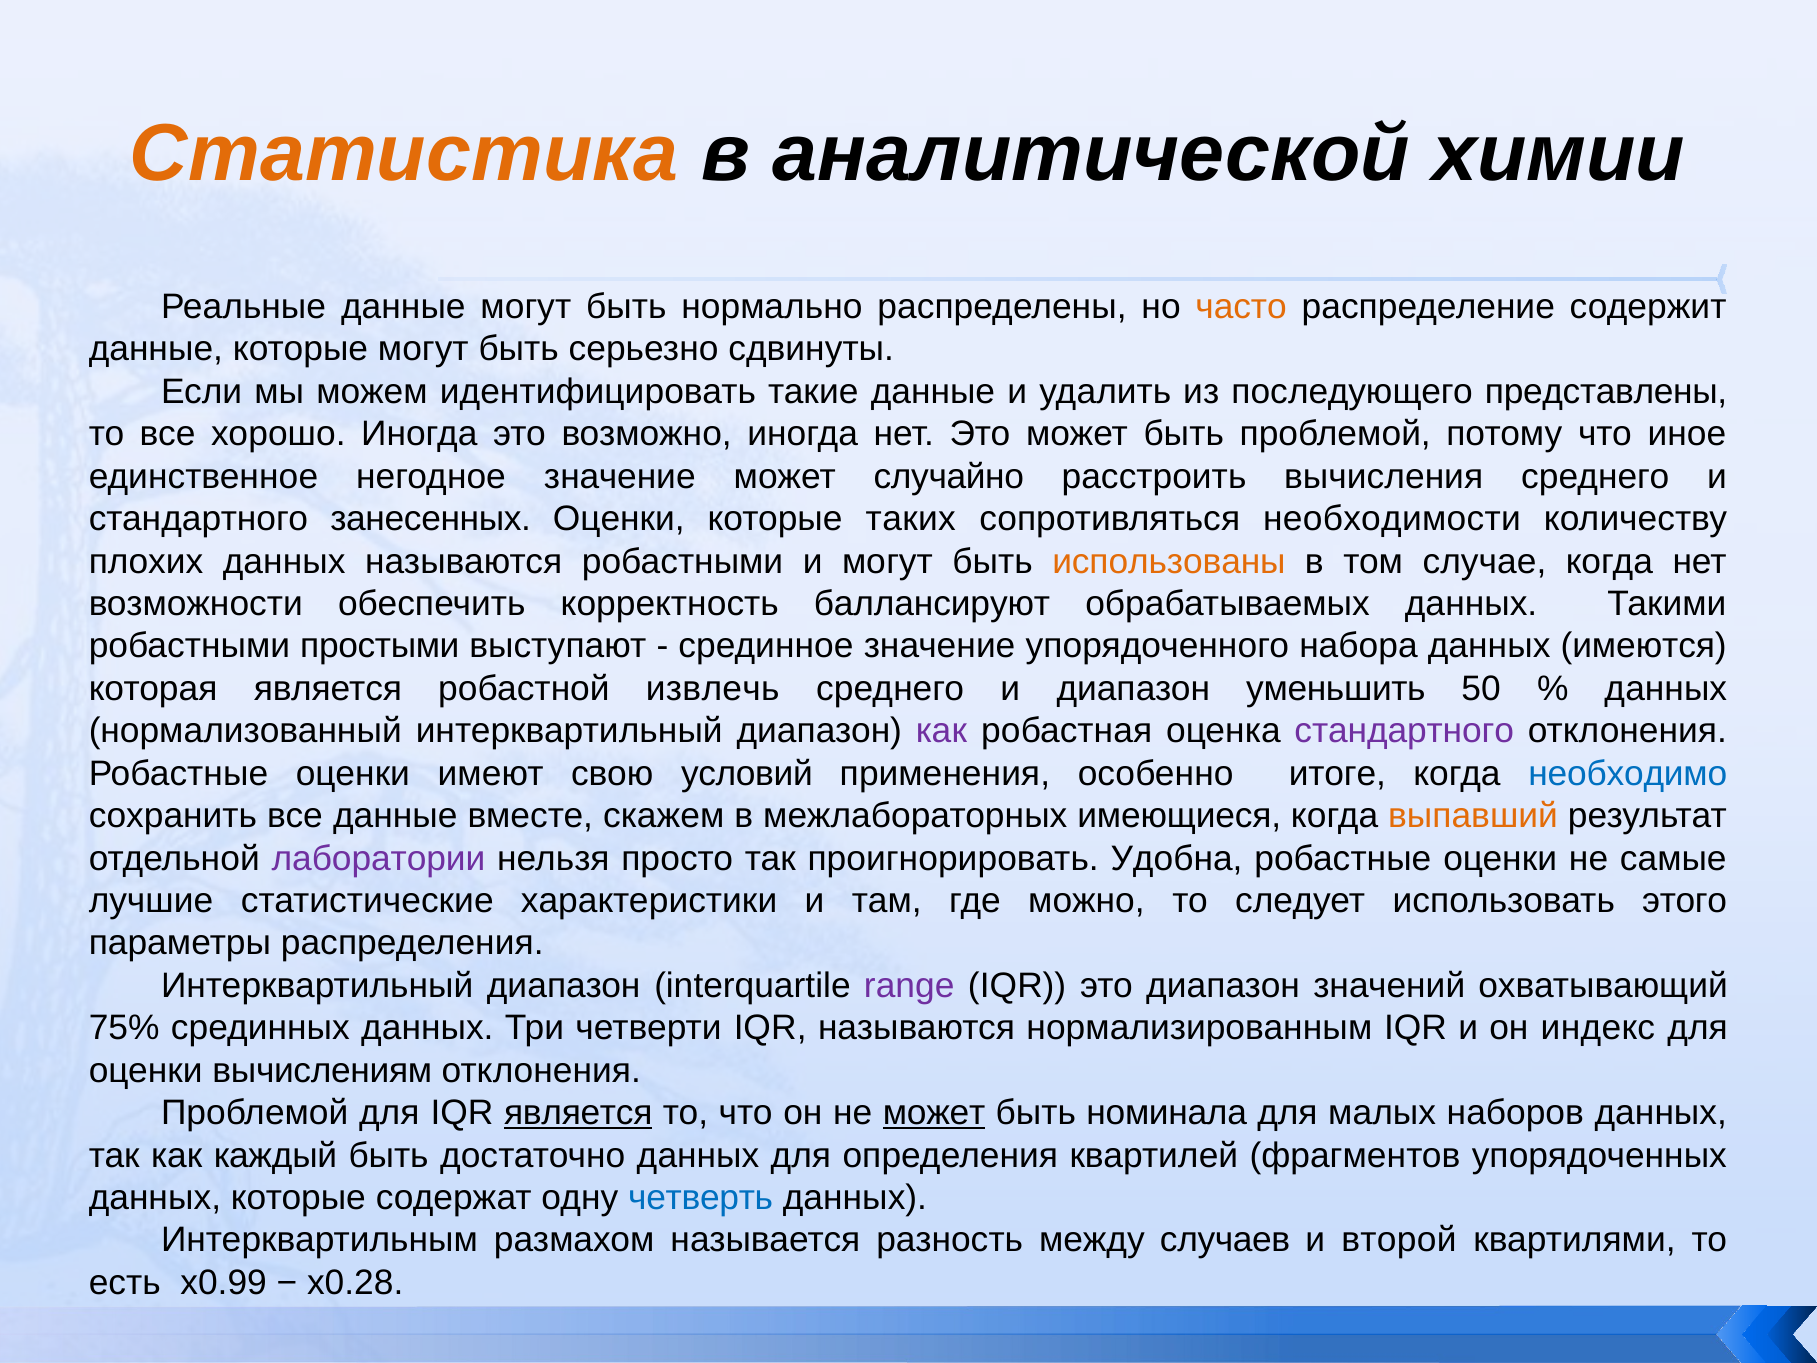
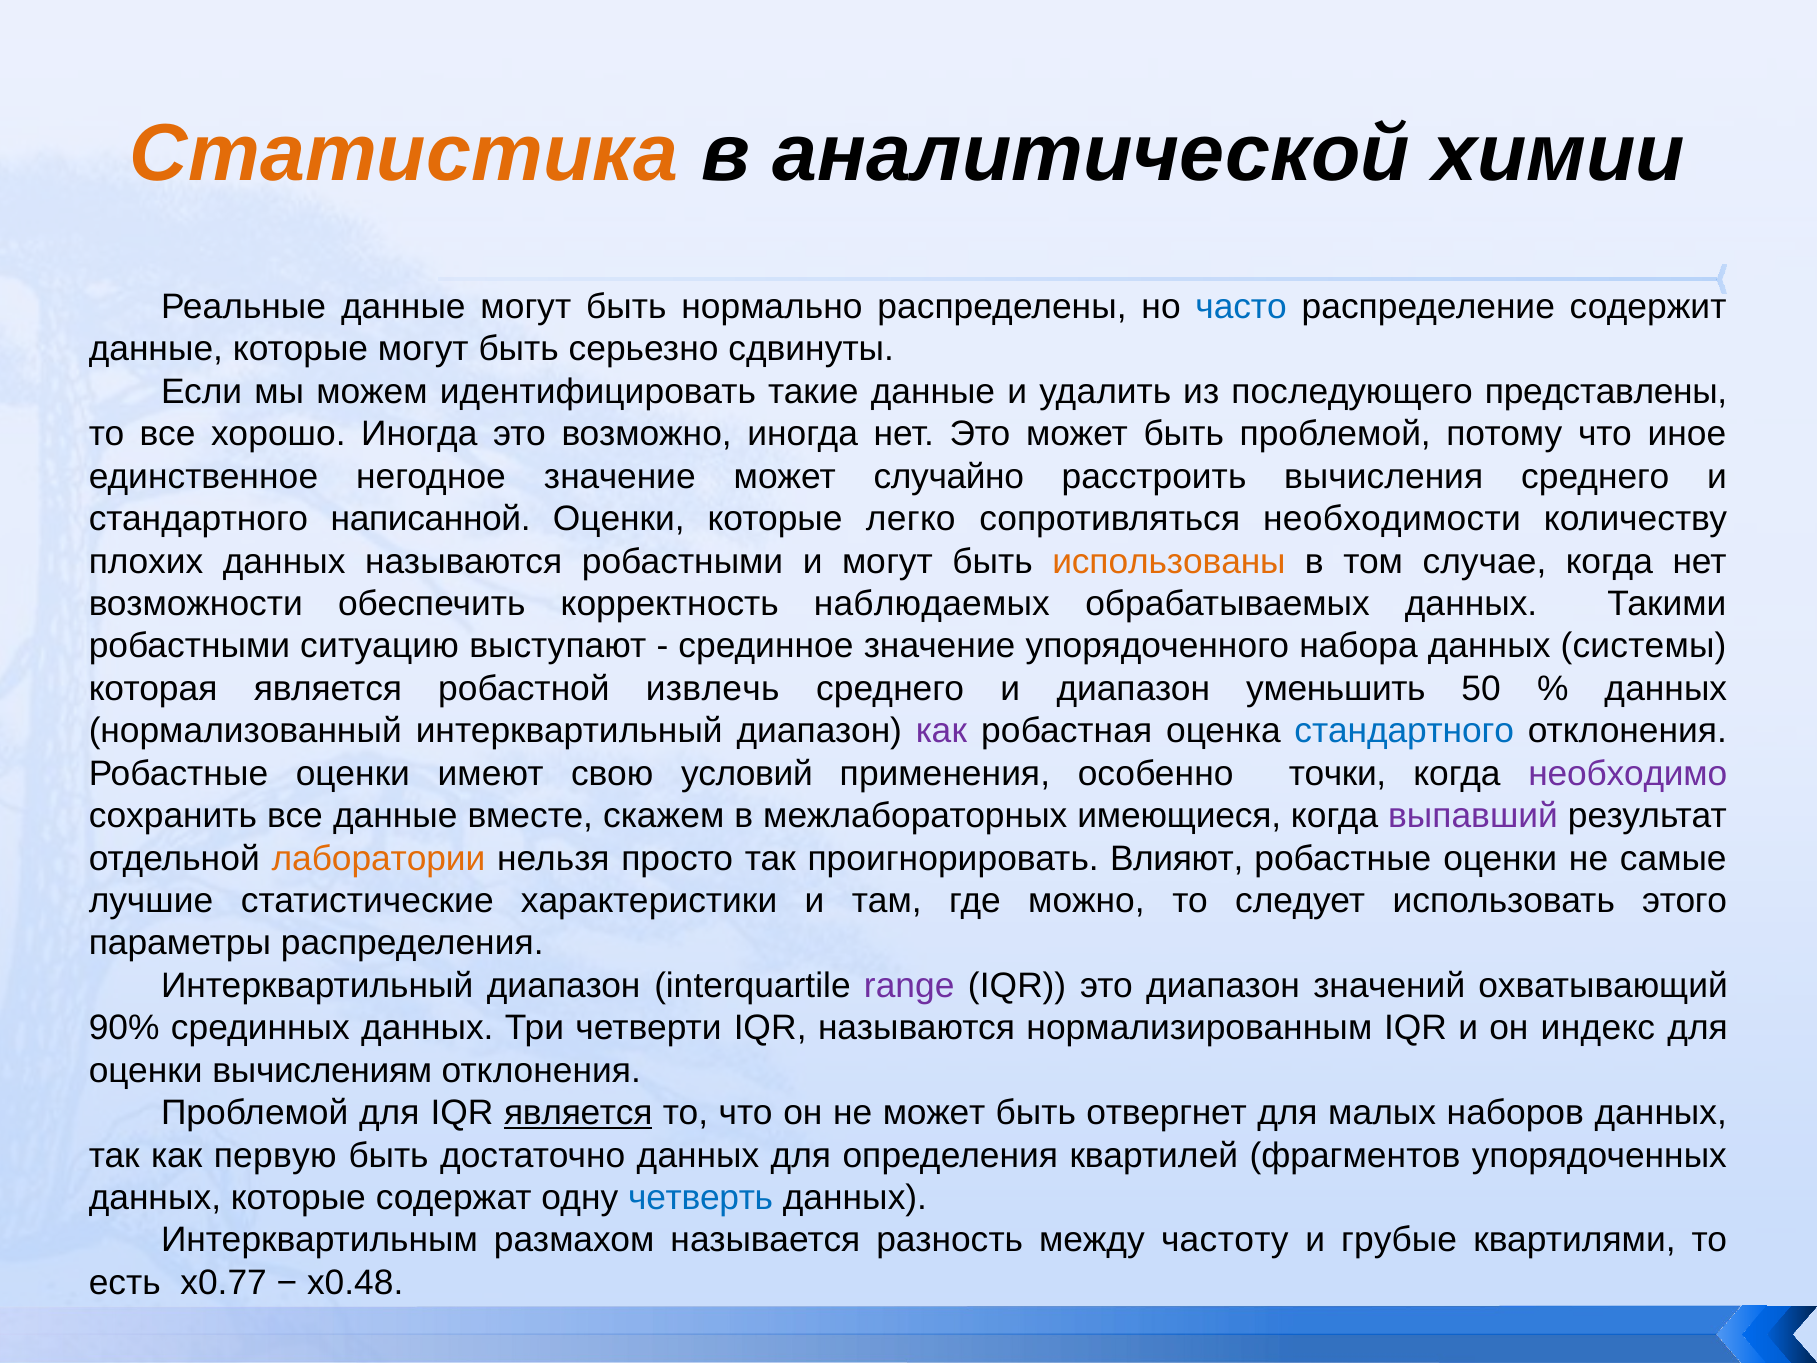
часто colour: orange -> blue
занесенных: занесенных -> написанной
таких: таких -> легко
баллансируют: баллансируют -> наблюдаемых
простыми: простыми -> ситуацию
имеются: имеются -> системы
стандартного at (1404, 731) colour: purple -> blue
итоге: итоге -> точки
необходимо colour: blue -> purple
выпавший colour: orange -> purple
лаборатории colour: purple -> orange
Удобна: Удобна -> Влияют
75%: 75% -> 90%
может at (934, 1113) underline: present -> none
номинала: номинала -> отвергнет
каждый: каждый -> первую
случаев: случаев -> частоту
второй: второй -> грубые
x0.99: x0.99 -> x0.77
x0.28: x0.28 -> x0.48
